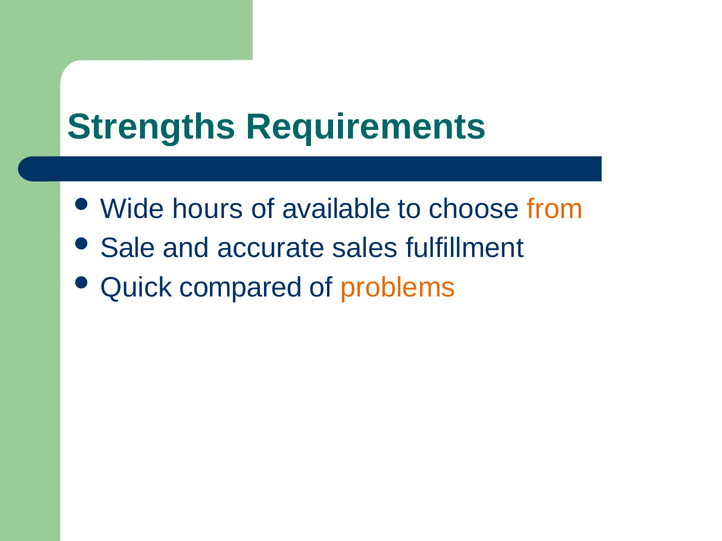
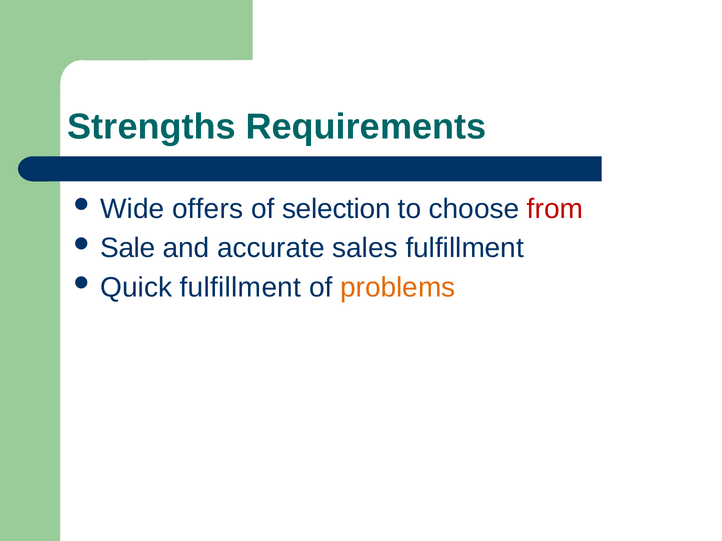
hours: hours -> offers
available: available -> selection
from colour: orange -> red
Quick compared: compared -> fulfillment
